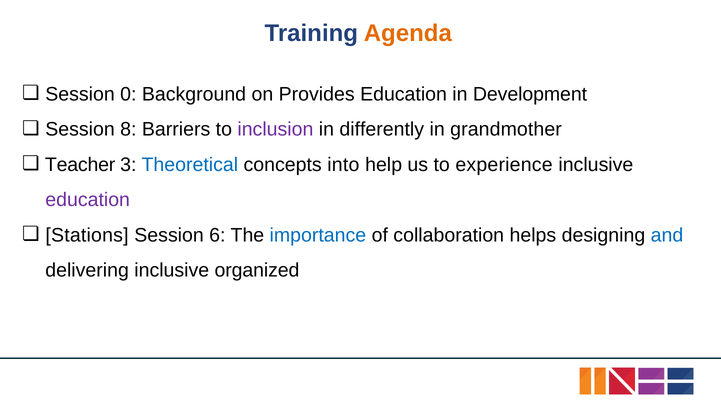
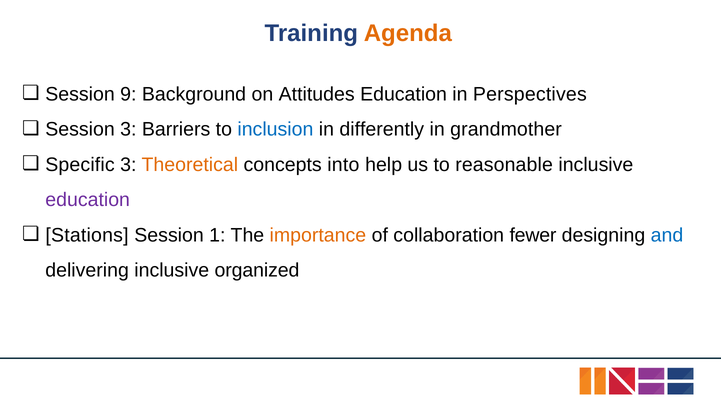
0: 0 -> 9
Provides: Provides -> Attitudes
Development: Development -> Perspectives
Session 8: 8 -> 3
inclusion colour: purple -> blue
Teacher: Teacher -> Specific
Theoretical colour: blue -> orange
experience: experience -> reasonable
6: 6 -> 1
importance colour: blue -> orange
helps: helps -> fewer
